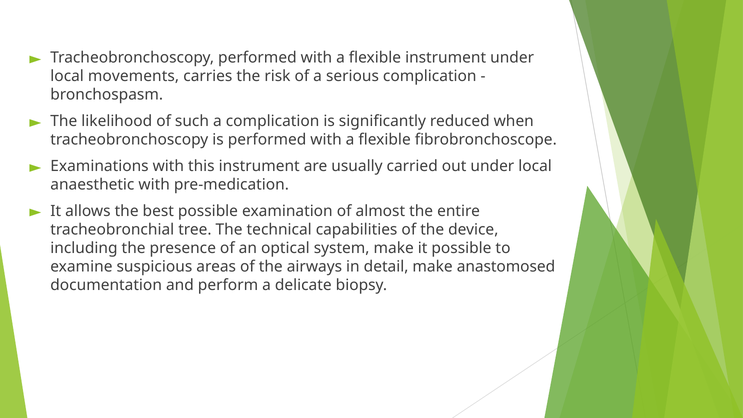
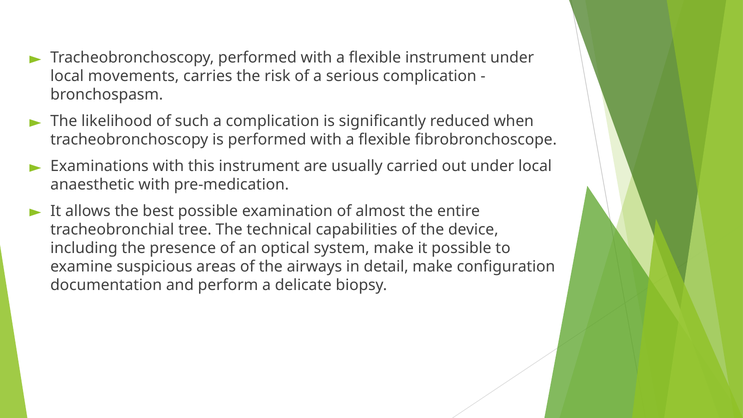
anastomosed: anastomosed -> configuration
